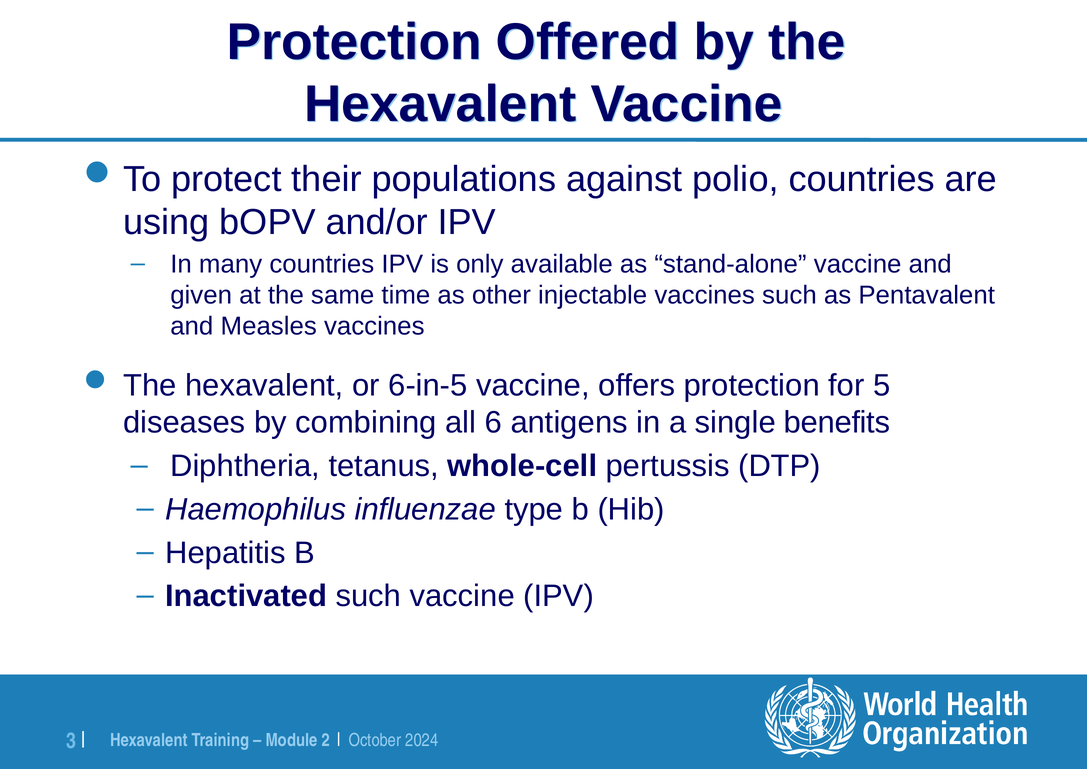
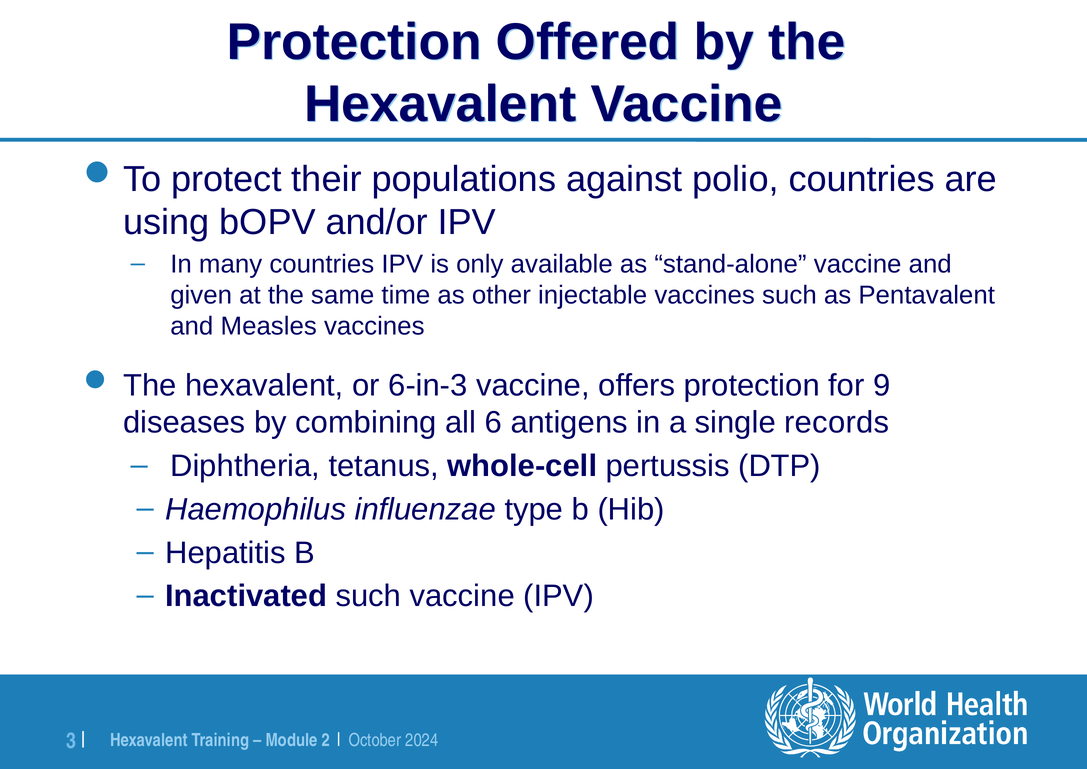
6-in-5: 6-in-5 -> 6-in-3
5: 5 -> 9
benefits: benefits -> records
